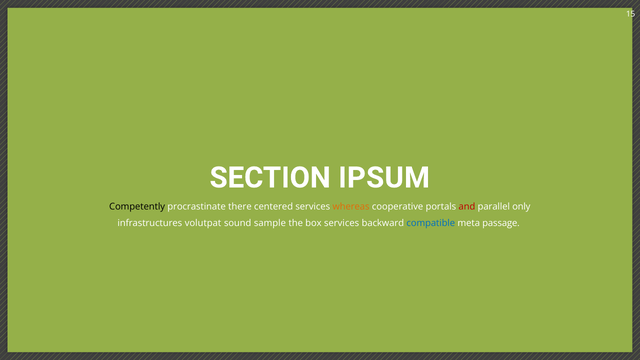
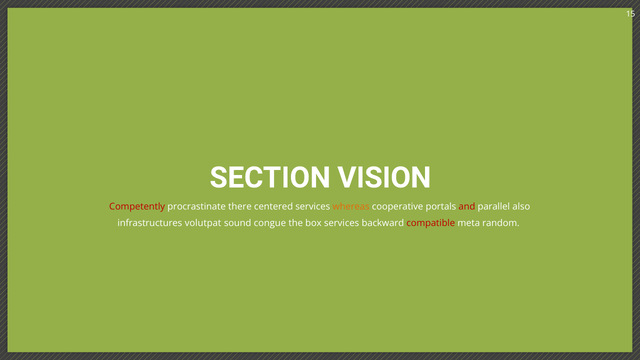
IPSUM: IPSUM -> VISION
Competently colour: black -> red
only: only -> also
sample: sample -> congue
compatible colour: blue -> red
passage: passage -> random
